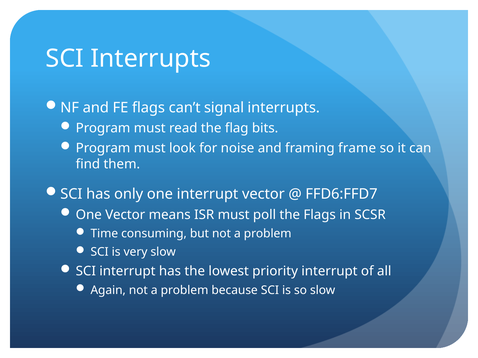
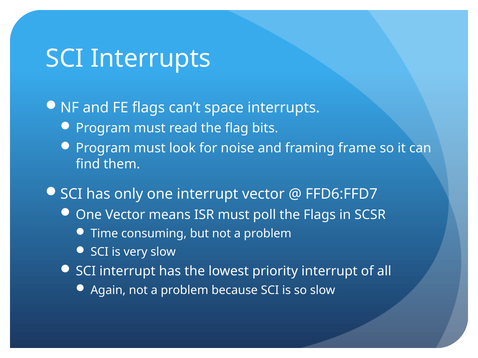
signal: signal -> space
